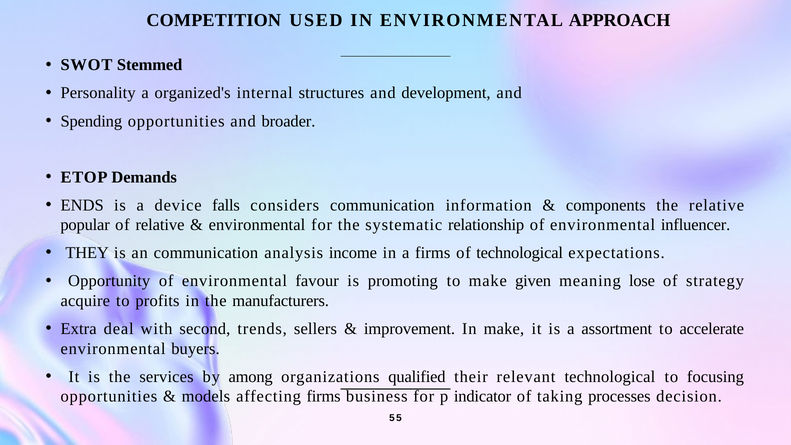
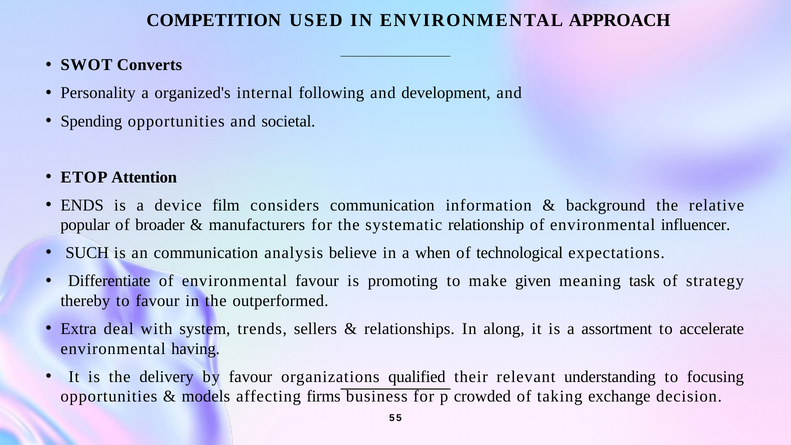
Stemmed: Stemmed -> Converts
structures: structures -> following
broader: broader -> societal
Demands: Demands -> Attention
falls: falls -> film
components: components -> background
of relative: relative -> broader
environmental at (257, 225): environmental -> manufacturers
THEY: THEY -> SUCH
income: income -> believe
a firms: firms -> when
Opportunity: Opportunity -> Differentiate
lose: lose -> task
acquire: acquire -> thereby
to profits: profits -> favour
manufacturers: manufacturers -> outperformed
second: second -> system
improvement: improvement -> relationships
In make: make -> along
buyers: buyers -> having
services: services -> delivery
by among: among -> favour
relevant technological: technological -> understanding
indicator: indicator -> crowded
processes: processes -> exchange
